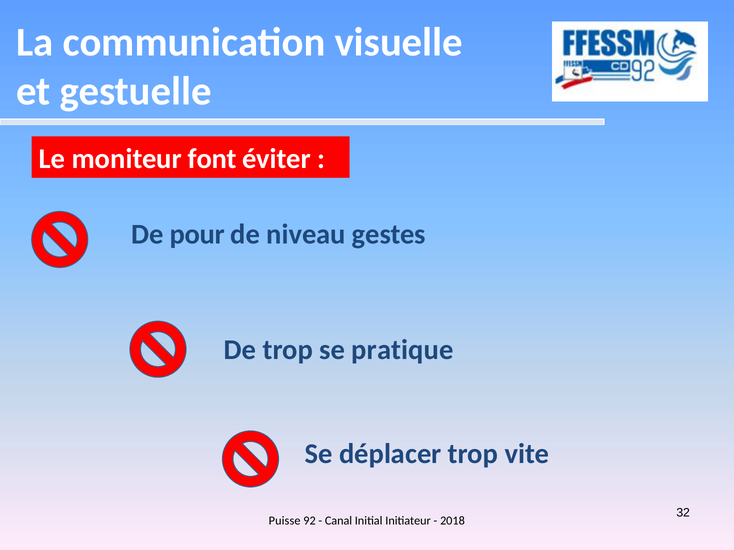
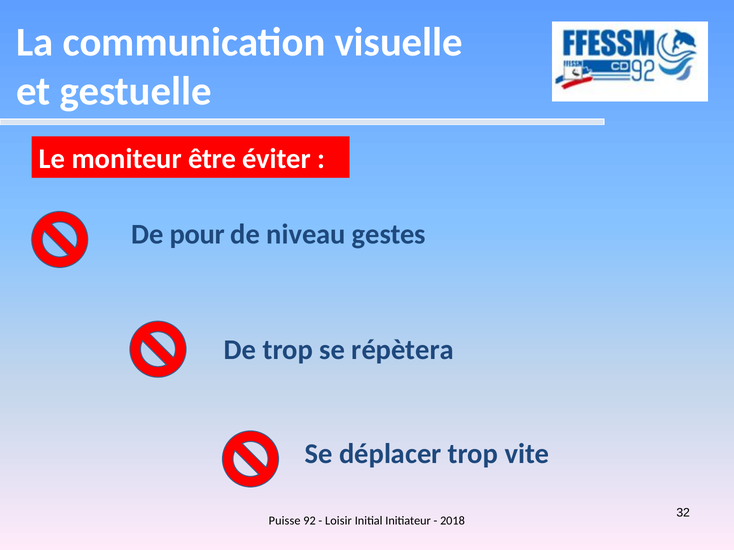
font: font -> être
pratique: pratique -> répètera
Canal: Canal -> Loisir
